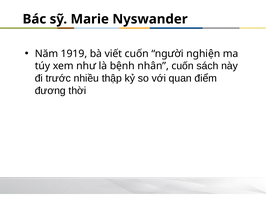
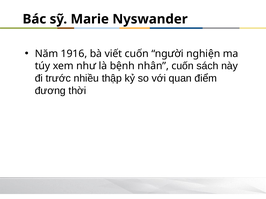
1919: 1919 -> 1916
